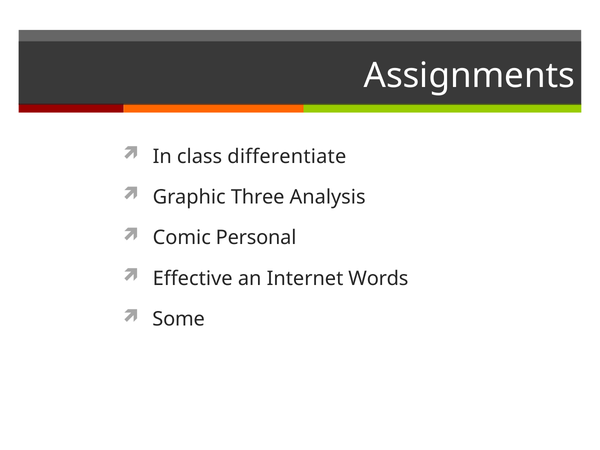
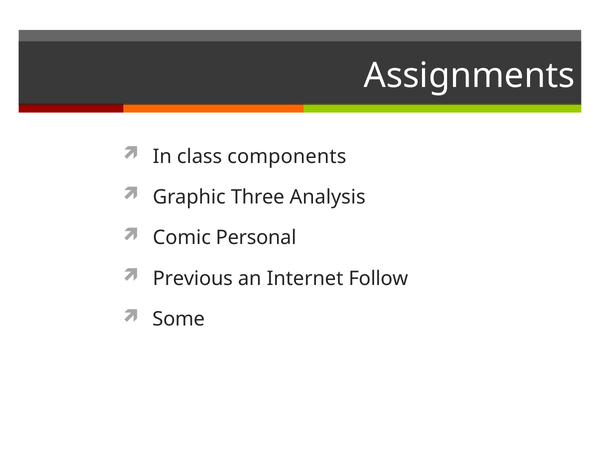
differentiate: differentiate -> components
Effective: Effective -> Previous
Words: Words -> Follow
